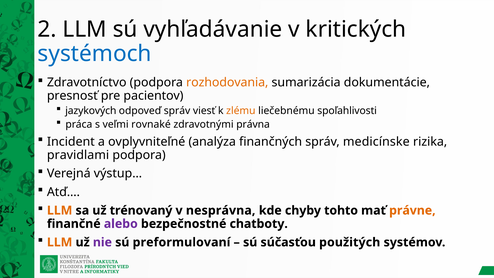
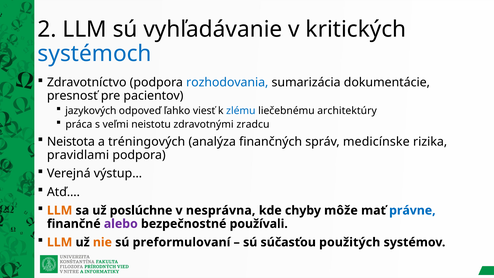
rozhodovania colour: orange -> blue
odpoveď správ: správ -> ľahko
zlému colour: orange -> blue
spoľahlivosti: spoľahlivosti -> architektúry
rovnaké: rovnaké -> neistotu
právna: právna -> zradcu
Incident: Incident -> Neistota
ovplyvniteľné: ovplyvniteľné -> tréningových
trénovaný: trénovaný -> poslúchne
tohto: tohto -> môže
právne colour: orange -> blue
chatboty: chatboty -> používali
nie colour: purple -> orange
